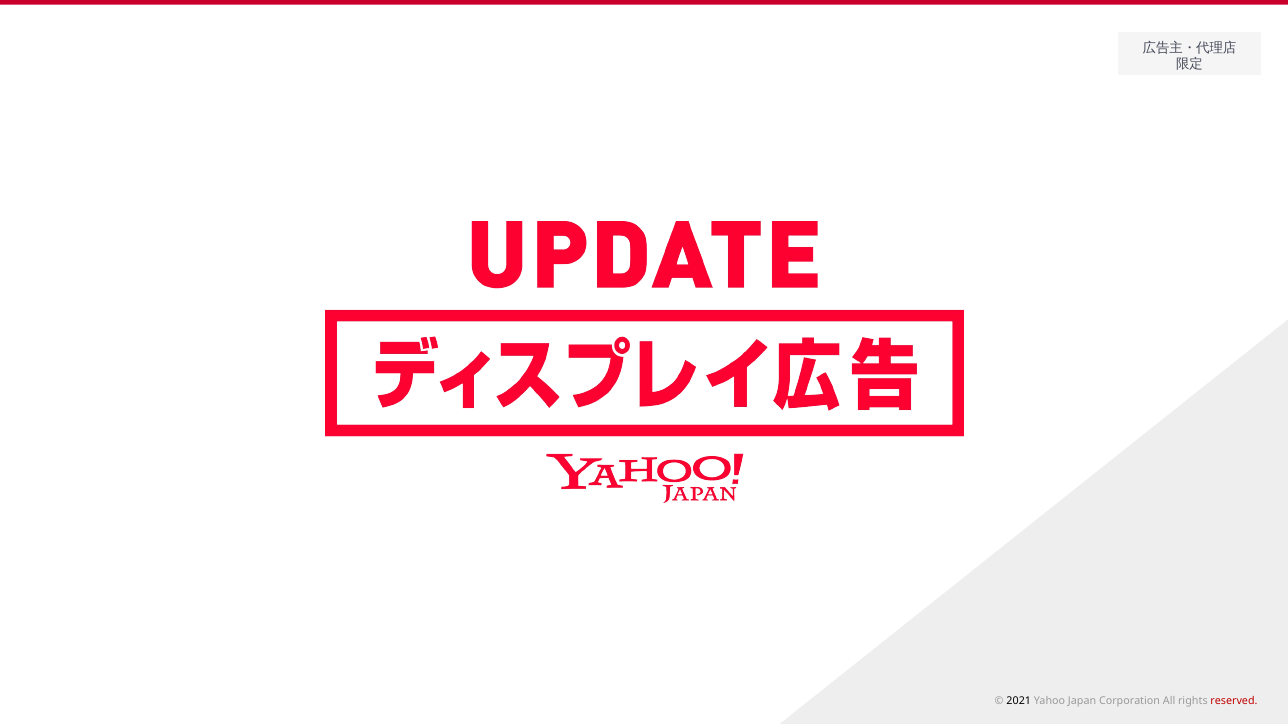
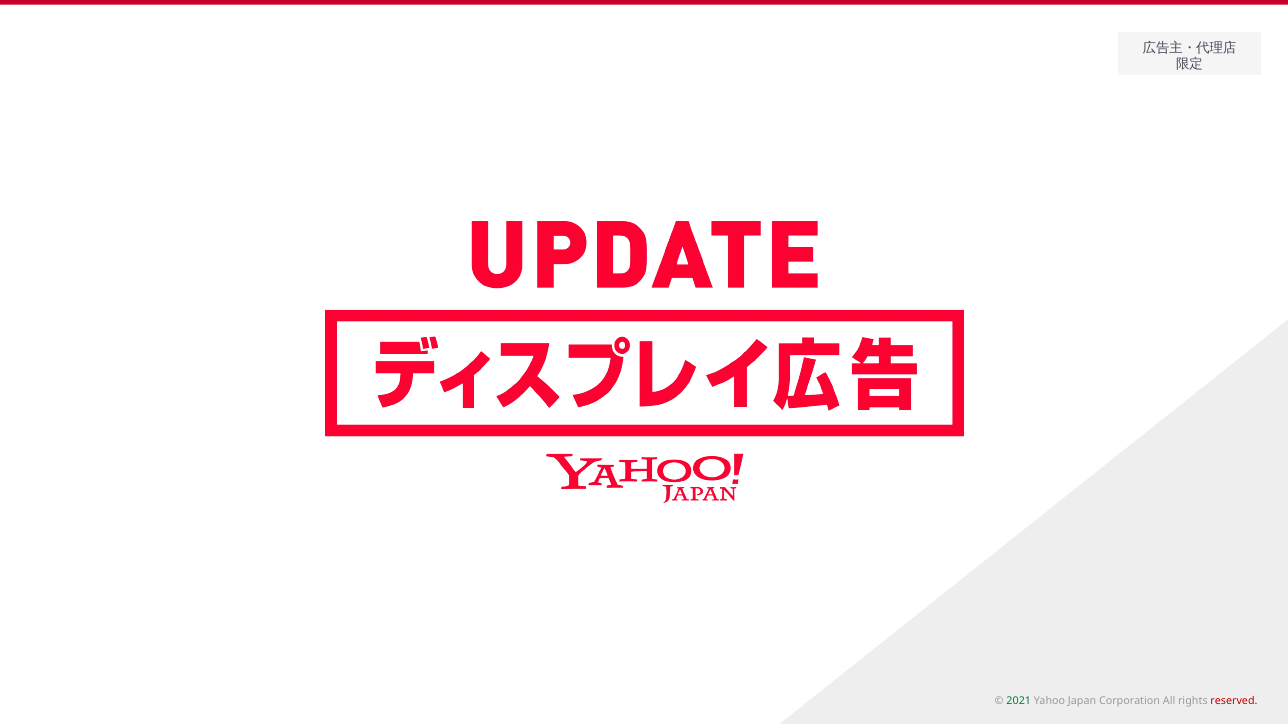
2021 colour: black -> green
